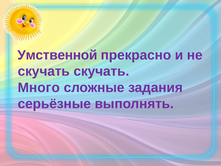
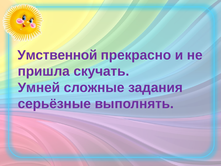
скучать at (44, 71): скучать -> пришла
Много: Много -> Умней
